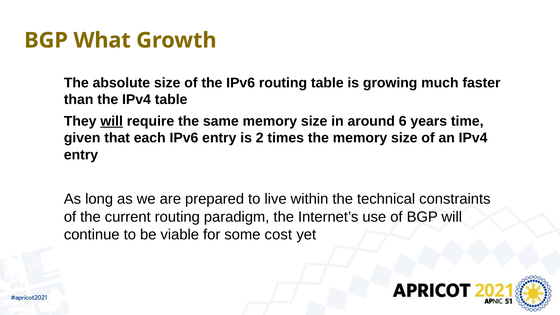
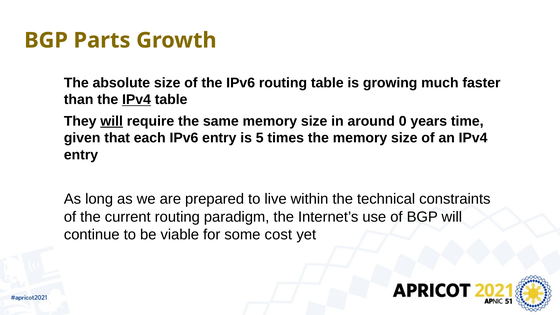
What: What -> Parts
IPv4 at (137, 100) underline: none -> present
6: 6 -> 0
2: 2 -> 5
